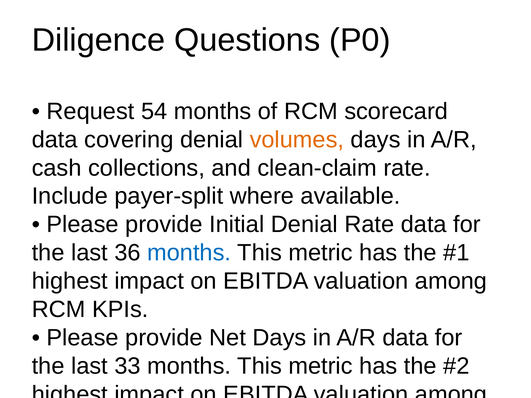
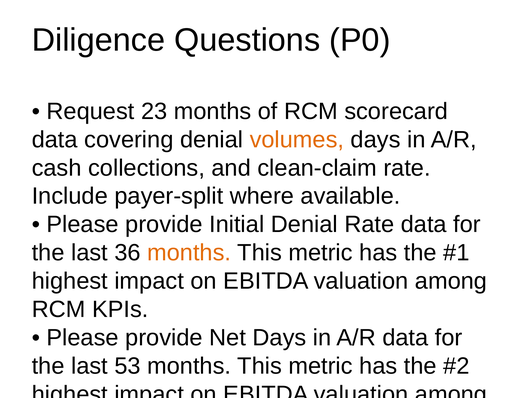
54: 54 -> 23
months at (189, 253) colour: blue -> orange
33: 33 -> 53
